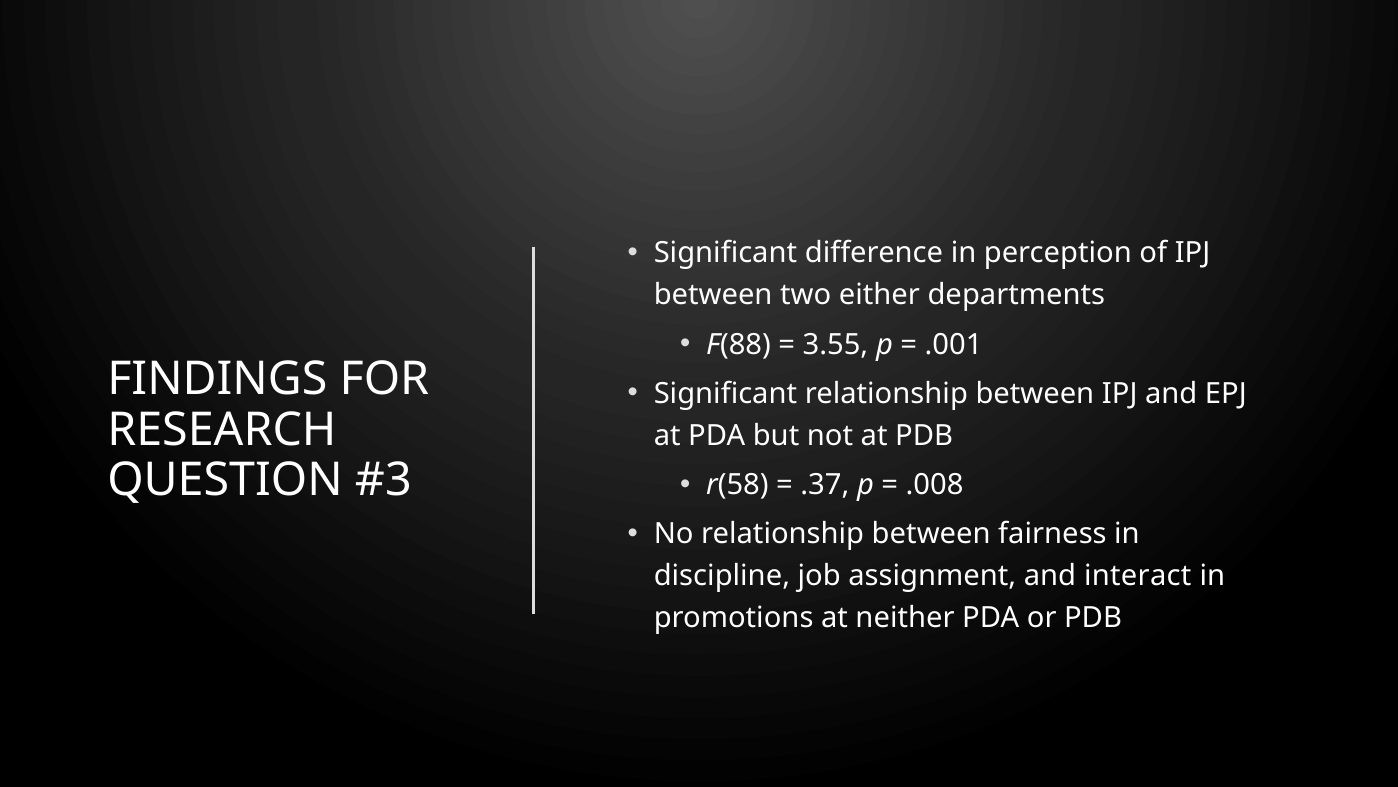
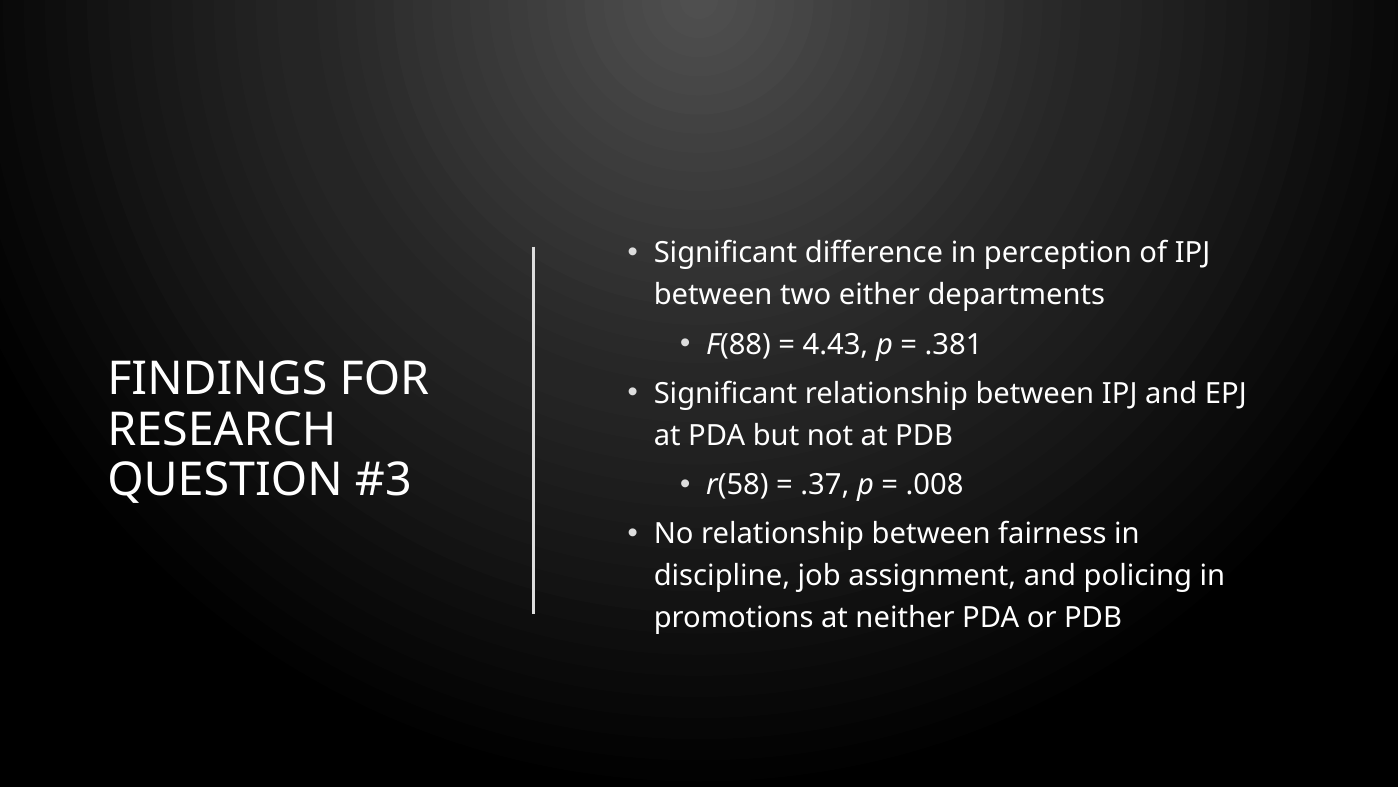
3.55: 3.55 -> 4.43
.001: .001 -> .381
interact: interact -> policing
